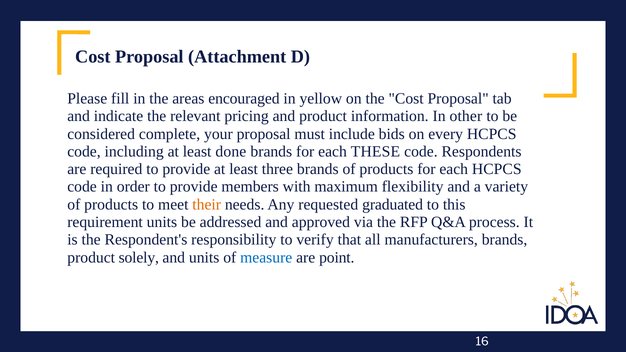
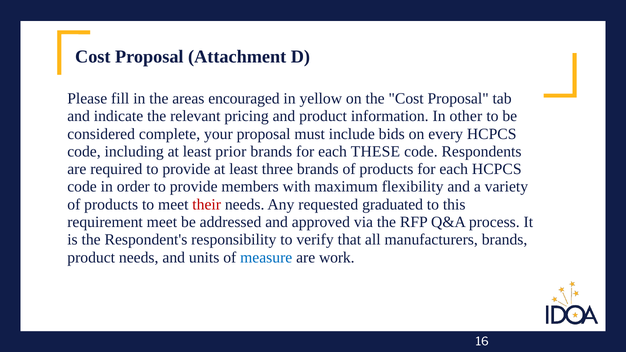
done: done -> prior
their colour: orange -> red
requirement units: units -> meet
product solely: solely -> needs
point: point -> work
